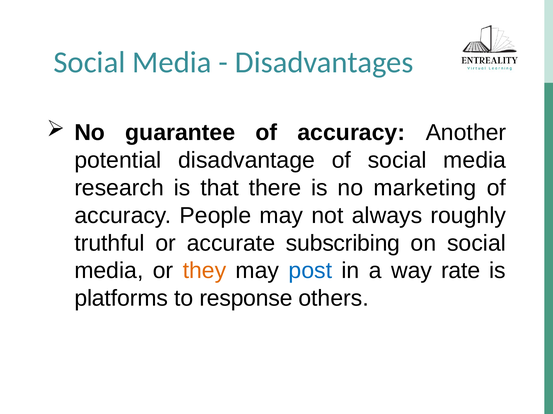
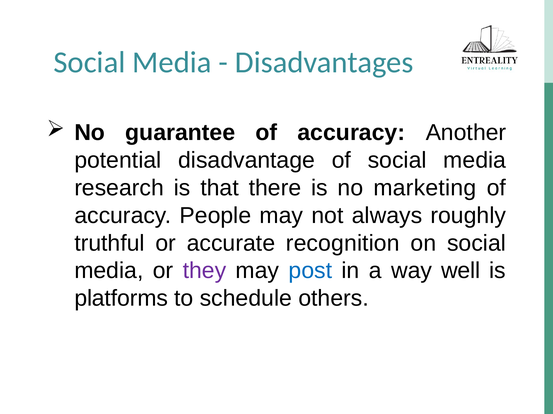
subscribing: subscribing -> recognition
they colour: orange -> purple
rate: rate -> well
response: response -> schedule
